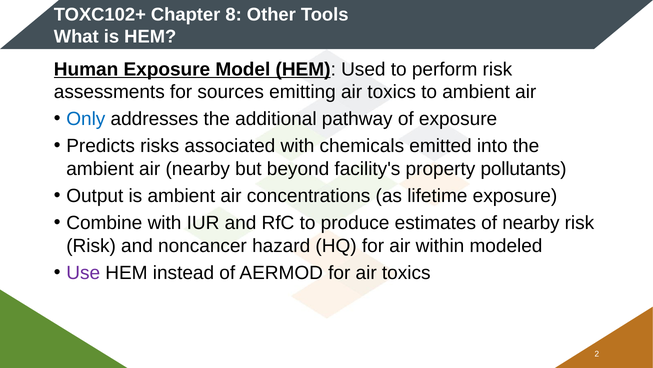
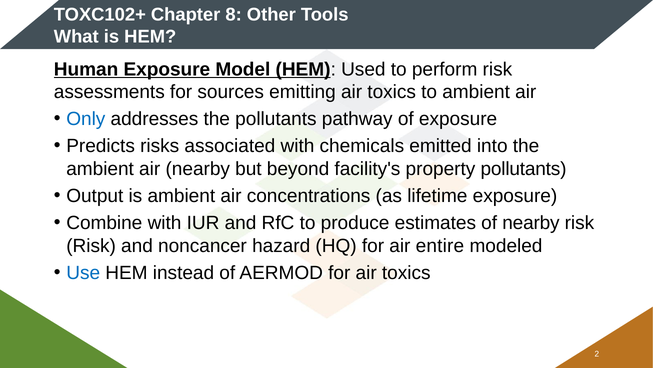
the additional: additional -> pollutants
within: within -> entire
Use colour: purple -> blue
